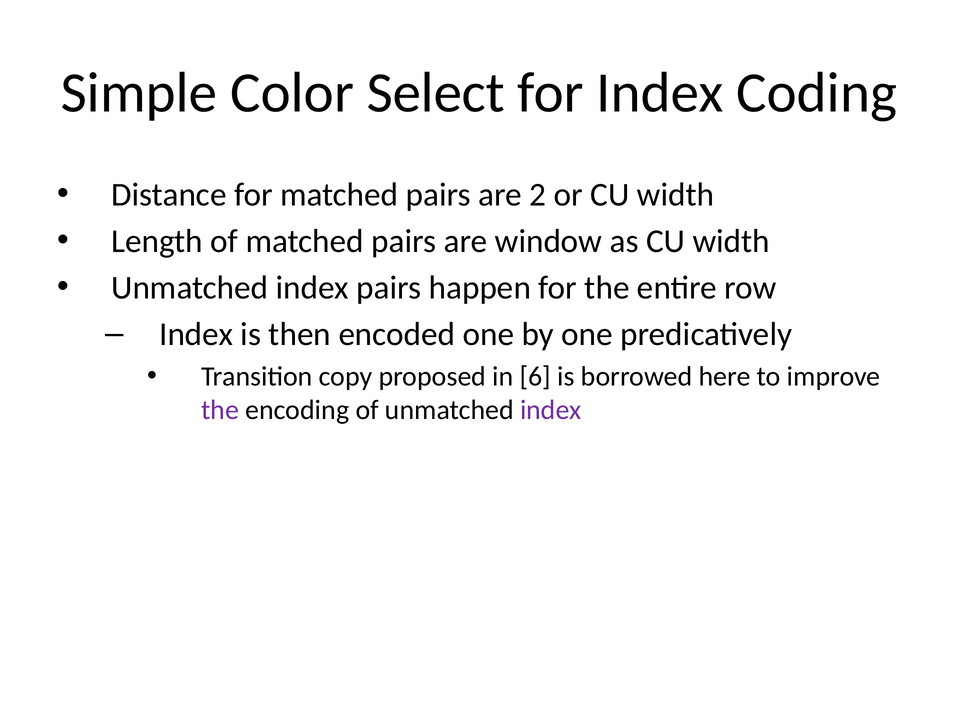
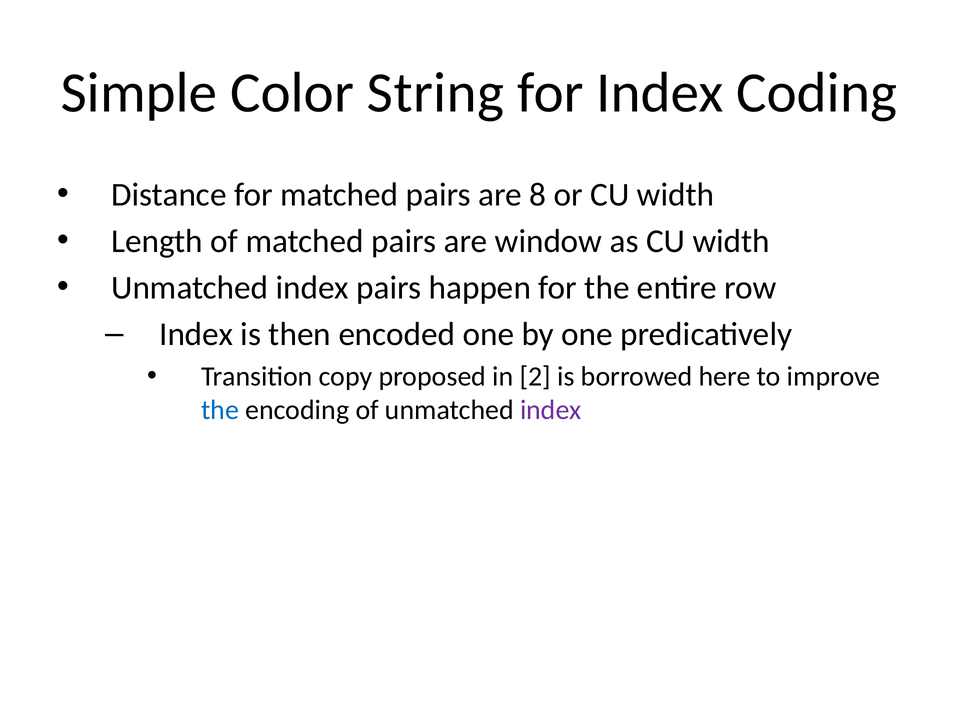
Select: Select -> String
2: 2 -> 8
6: 6 -> 2
the at (220, 410) colour: purple -> blue
